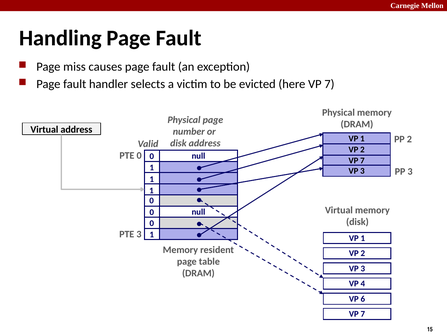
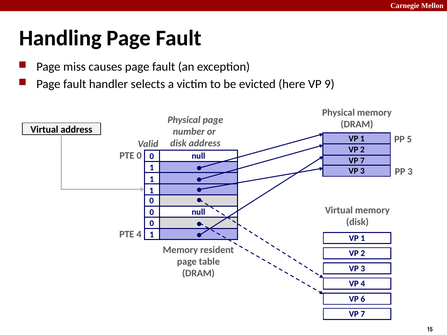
here VP 7: 7 -> 9
PP 2: 2 -> 5
PTE 3: 3 -> 4
